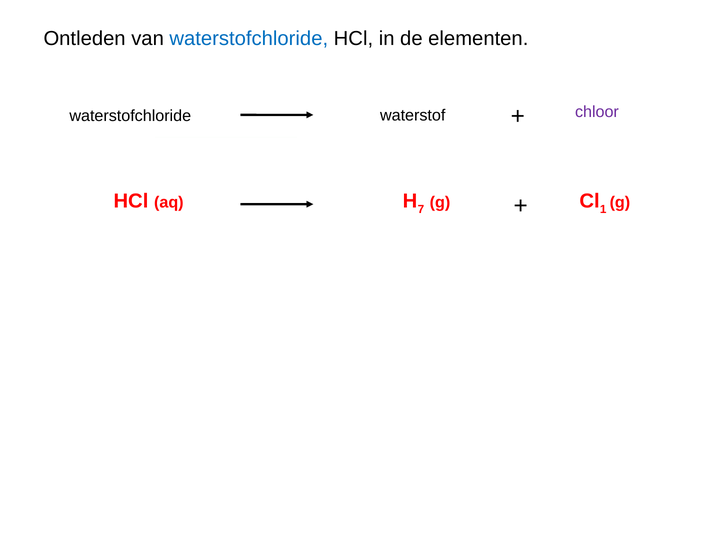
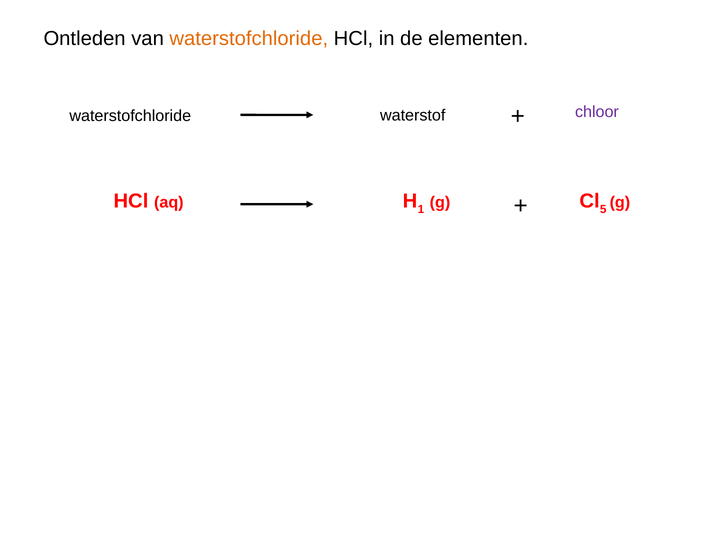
waterstofchloride at (249, 39) colour: blue -> orange
7: 7 -> 1
1: 1 -> 5
